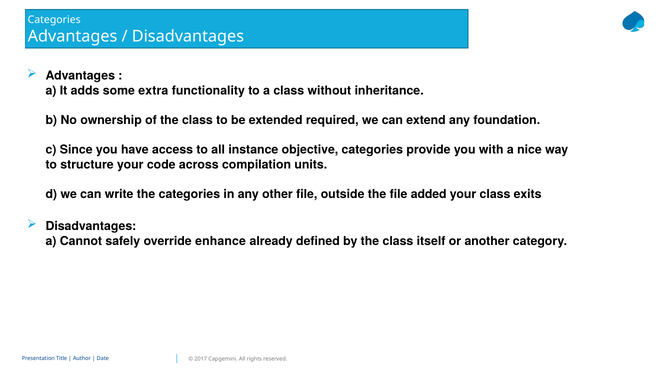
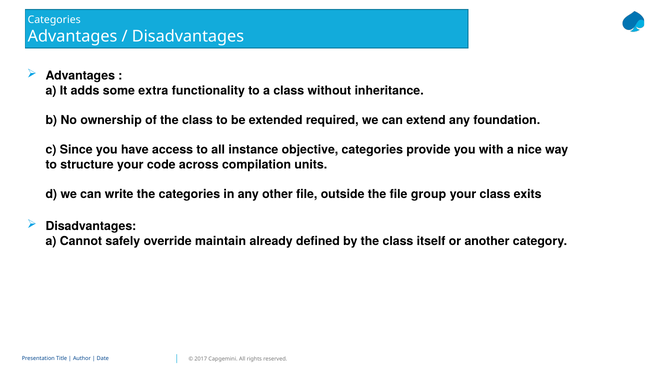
added: added -> group
enhance: enhance -> maintain
